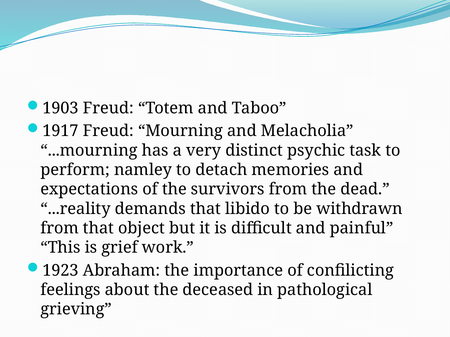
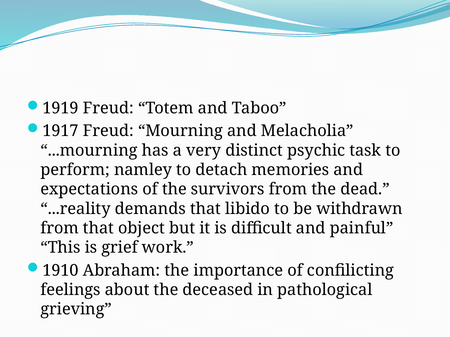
1903: 1903 -> 1919
1923: 1923 -> 1910
